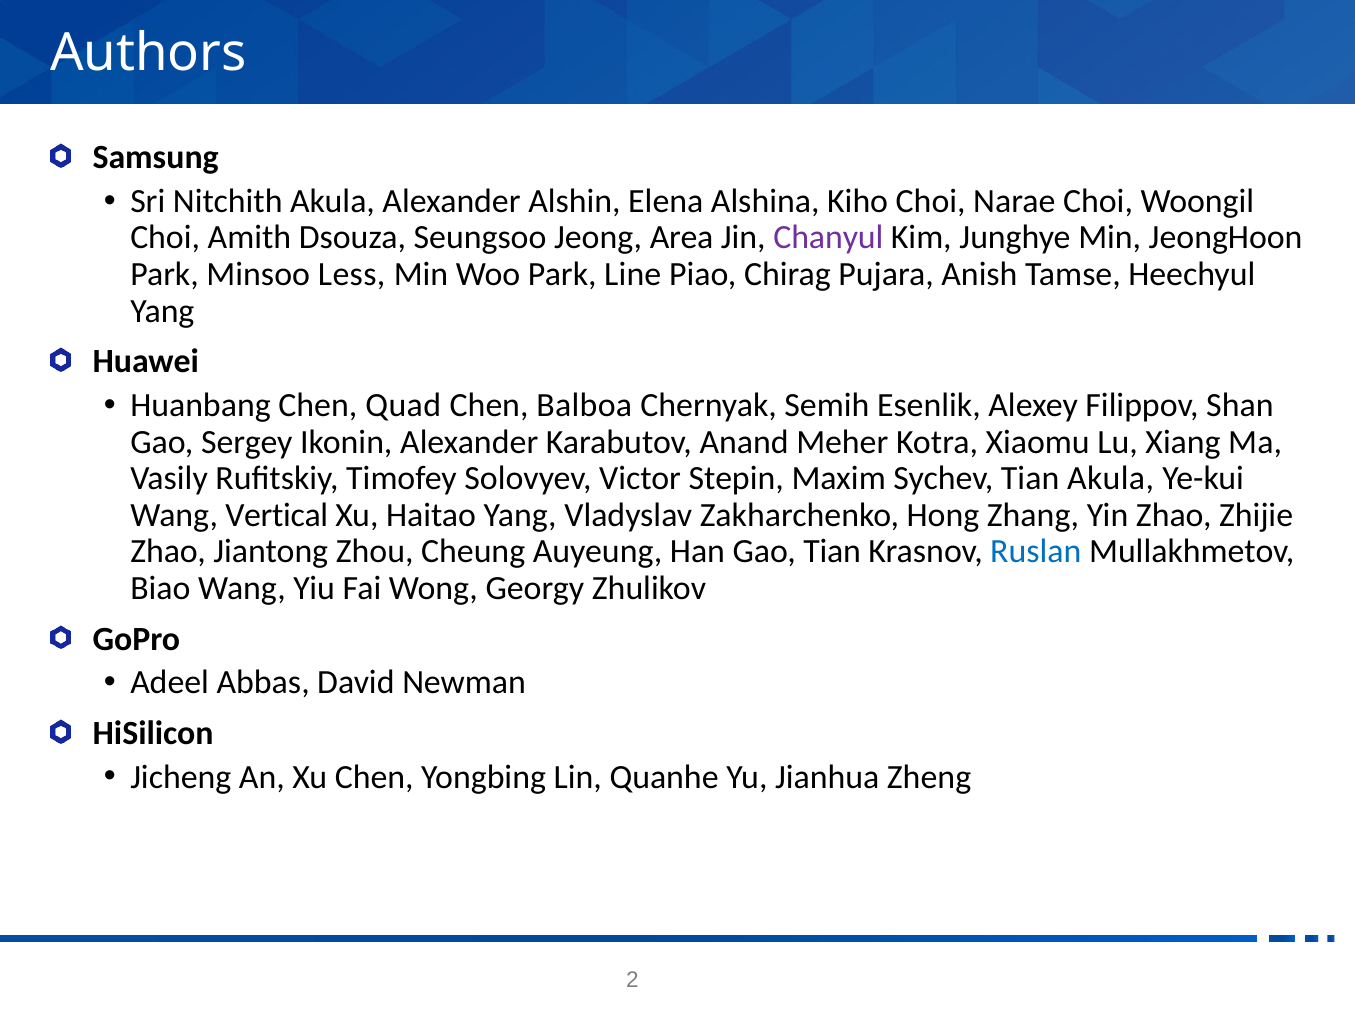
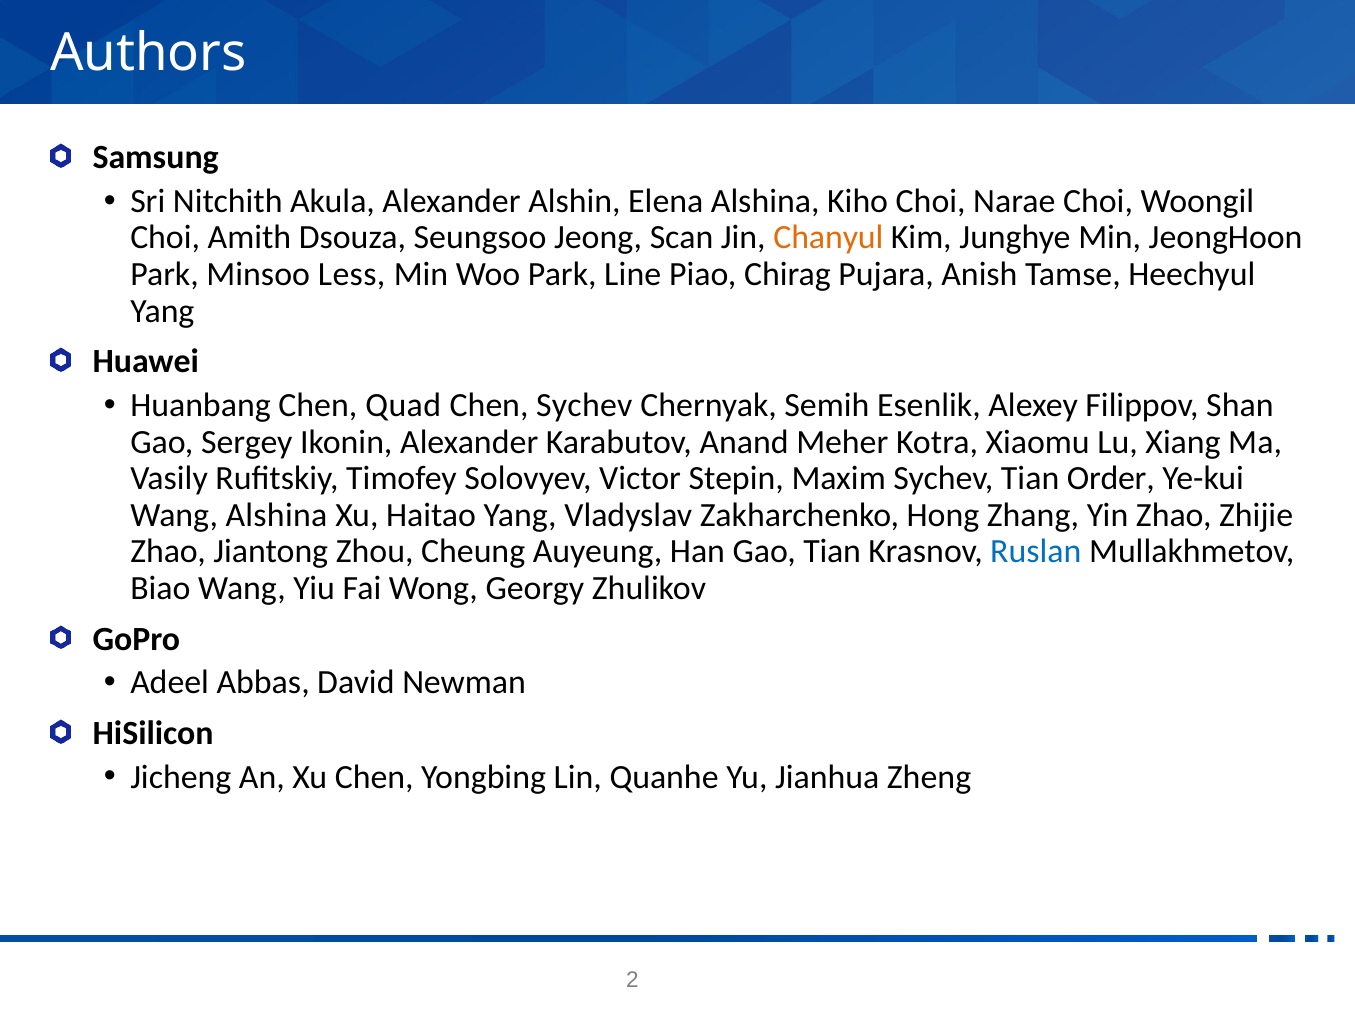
Area: Area -> Scan
Chanyul colour: purple -> orange
Chen Balboa: Balboa -> Sychev
Tian Akula: Akula -> Order
Wang Vertical: Vertical -> Alshina
